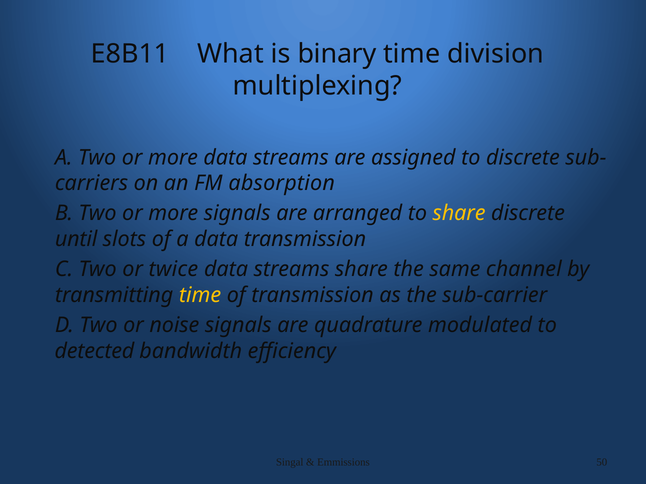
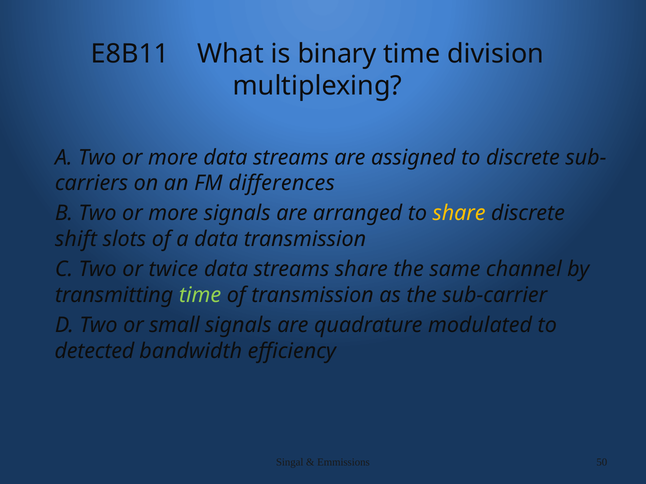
absorption: absorption -> differences
until: until -> shift
time at (200, 295) colour: yellow -> light green
noise: noise -> small
